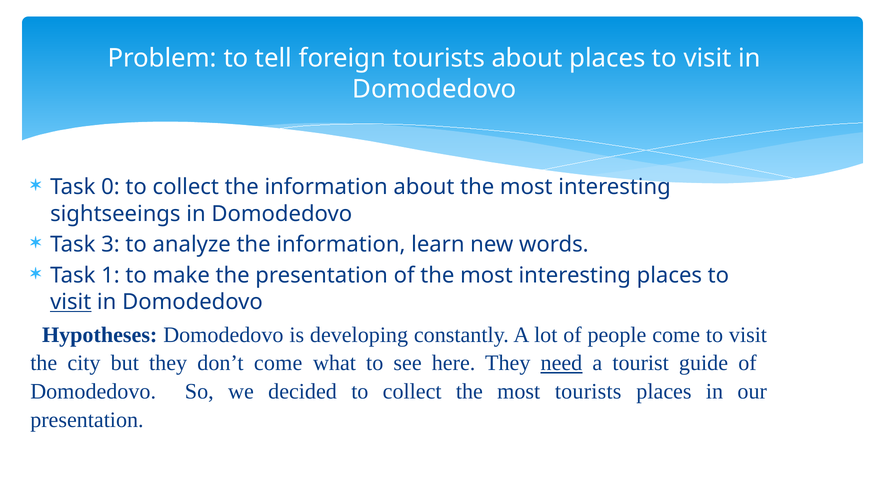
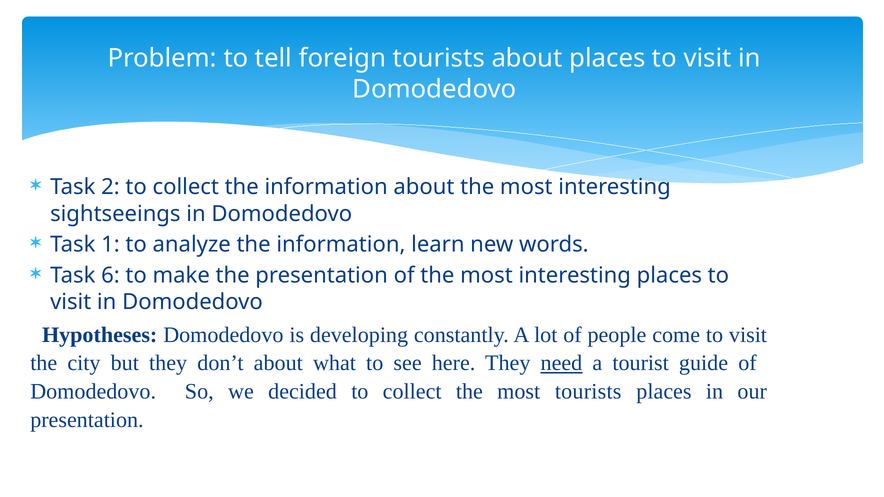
0: 0 -> 2
3: 3 -> 1
1: 1 -> 6
visit at (71, 302) underline: present -> none
don’t come: come -> about
